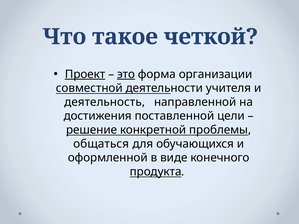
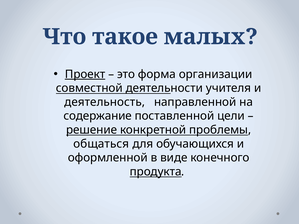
четкой: четкой -> малых
это underline: present -> none
достижения: достижения -> содержание
